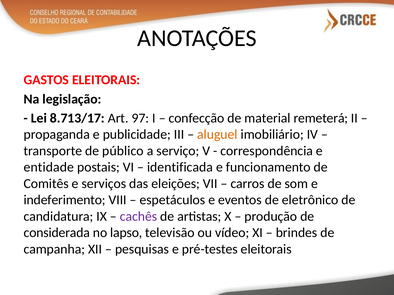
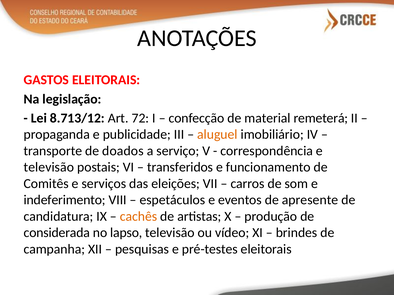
8.713/17: 8.713/17 -> 8.713/12
97: 97 -> 72
público: público -> doados
entidade at (49, 168): entidade -> televisão
identificada: identificada -> transferidos
eletrônico: eletrônico -> apresente
cachês colour: purple -> orange
